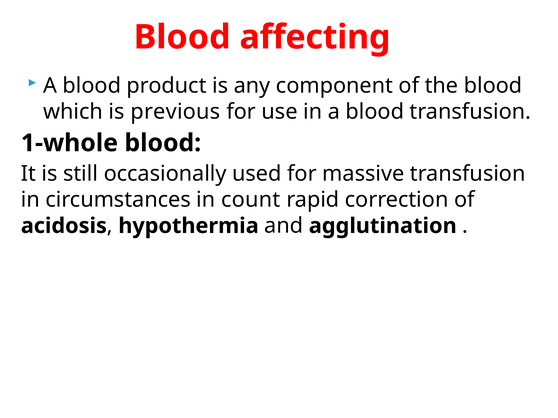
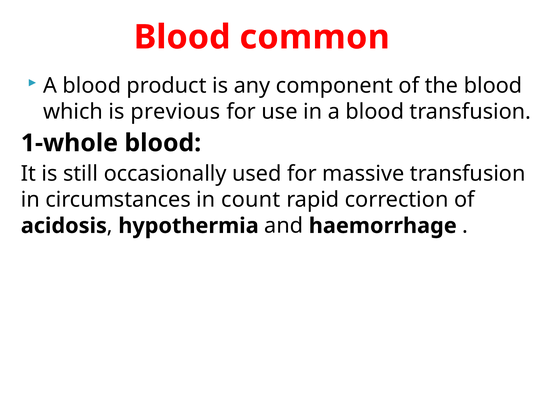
affecting: affecting -> common
agglutination: agglutination -> haemorrhage
